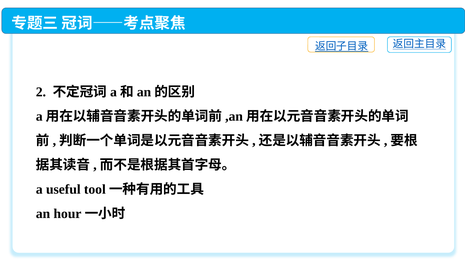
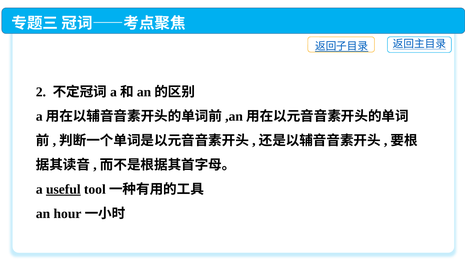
useful underline: none -> present
